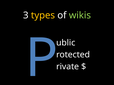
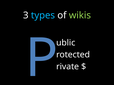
types colour: yellow -> light blue
